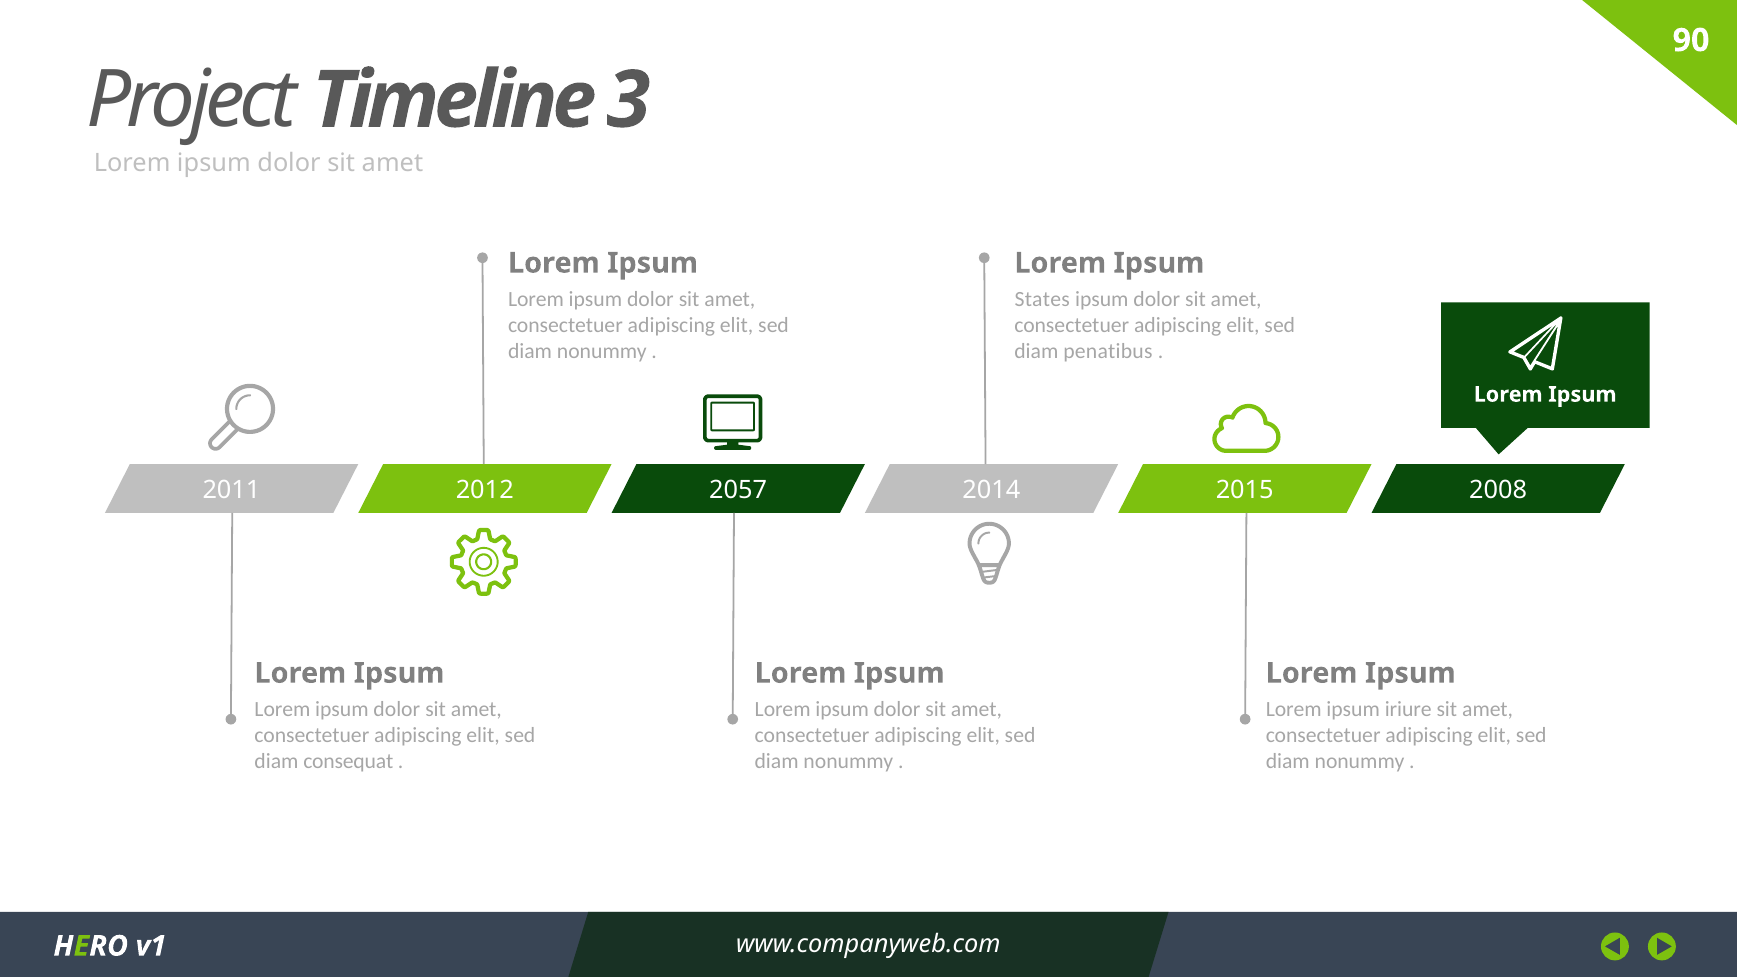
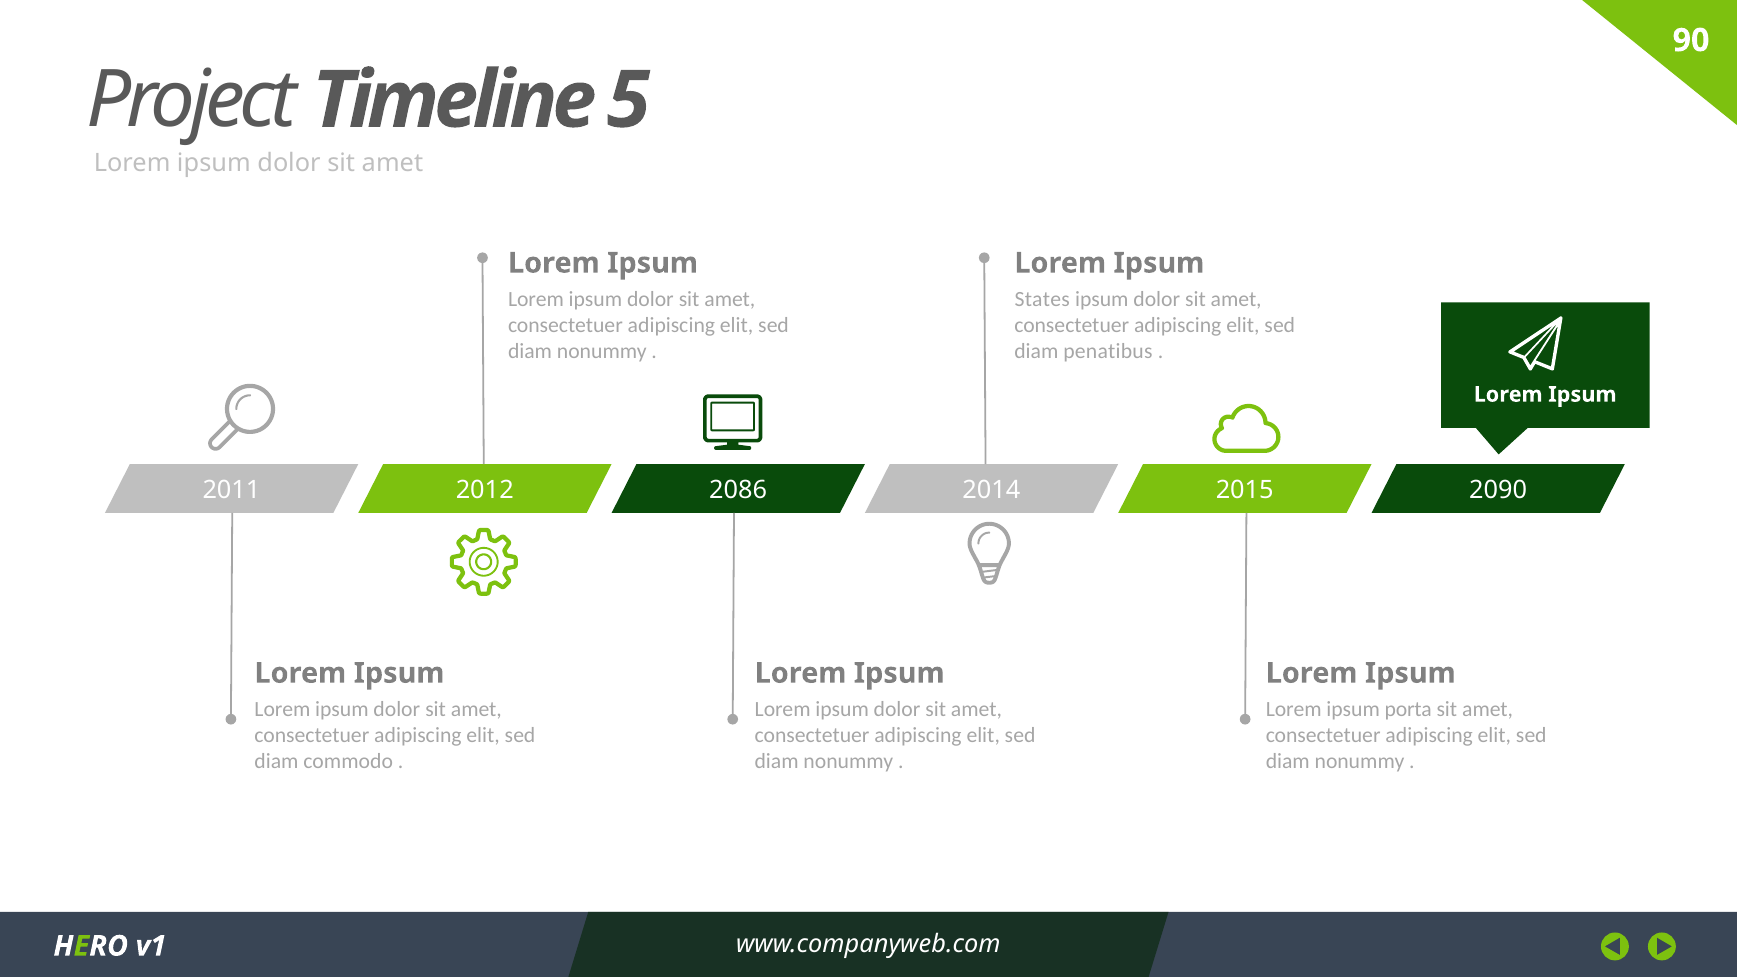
3: 3 -> 5
2057: 2057 -> 2086
2008: 2008 -> 2090
iriure: iriure -> porta
consequat: consequat -> commodo
